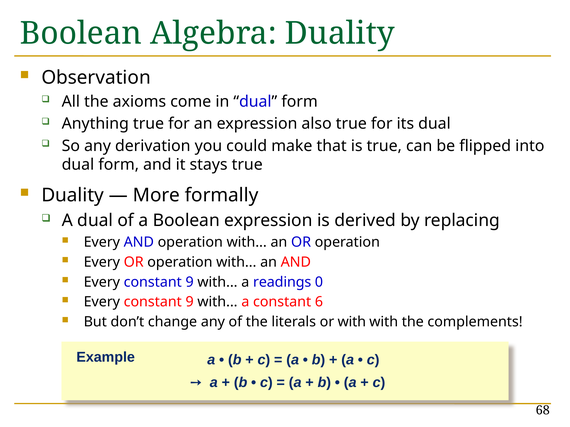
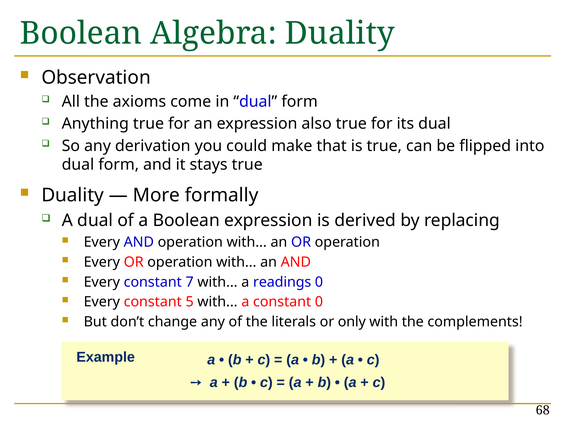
9 at (190, 282): 9 -> 7
9 at (190, 302): 9 -> 5
constant 6: 6 -> 0
or with: with -> only
